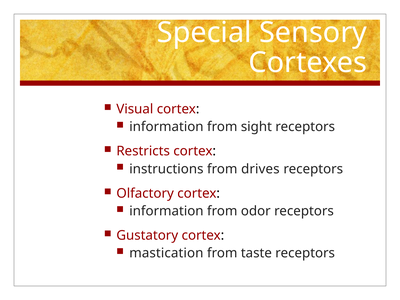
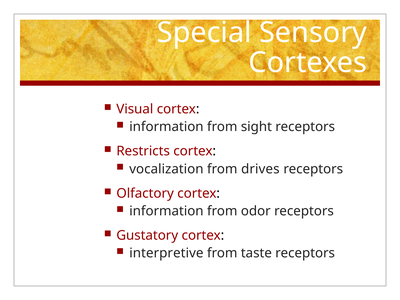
instructions: instructions -> vocalization
mastication: mastication -> interpretive
